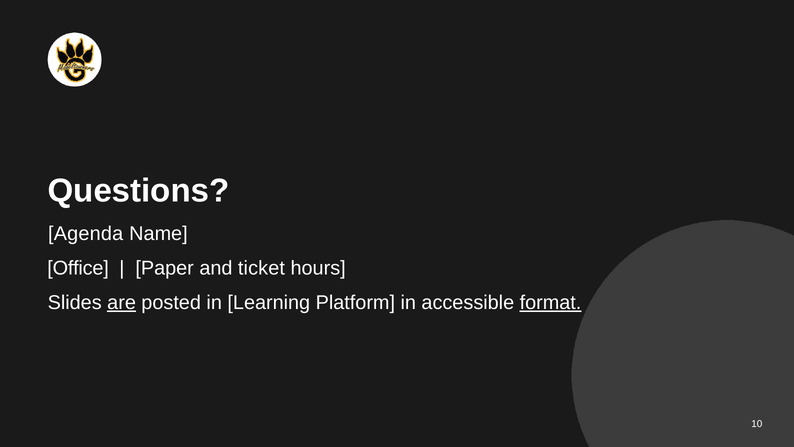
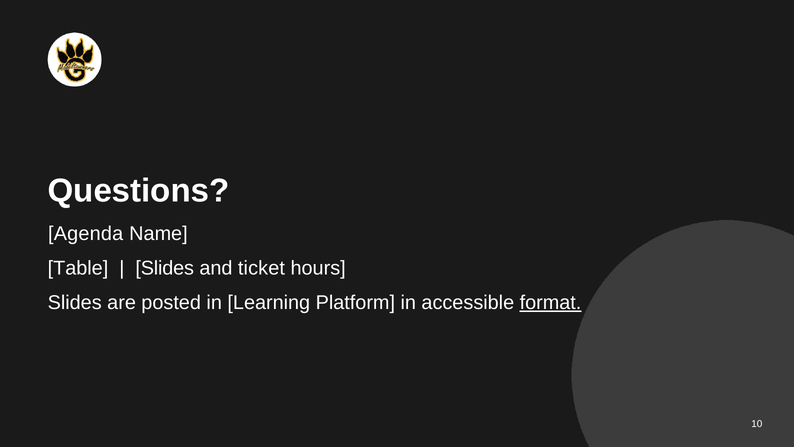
Office: Office -> Table
Paper at (165, 268): Paper -> Slides
are underline: present -> none
